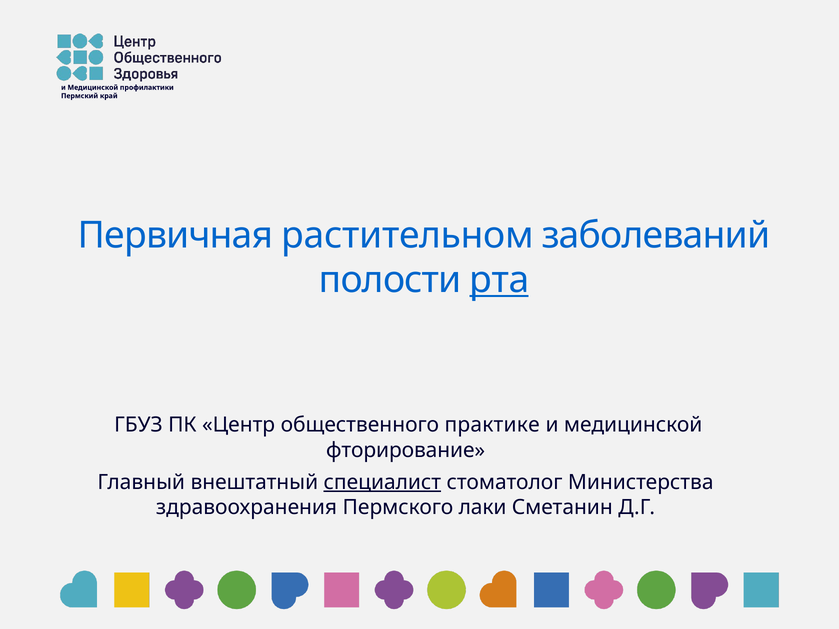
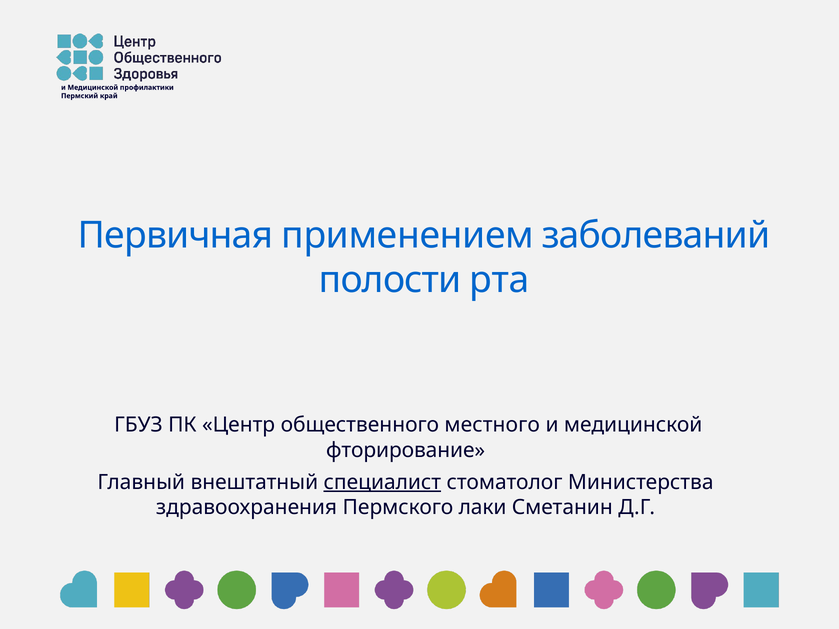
растительном: растительном -> применением
рта underline: present -> none
практике: практике -> местного
